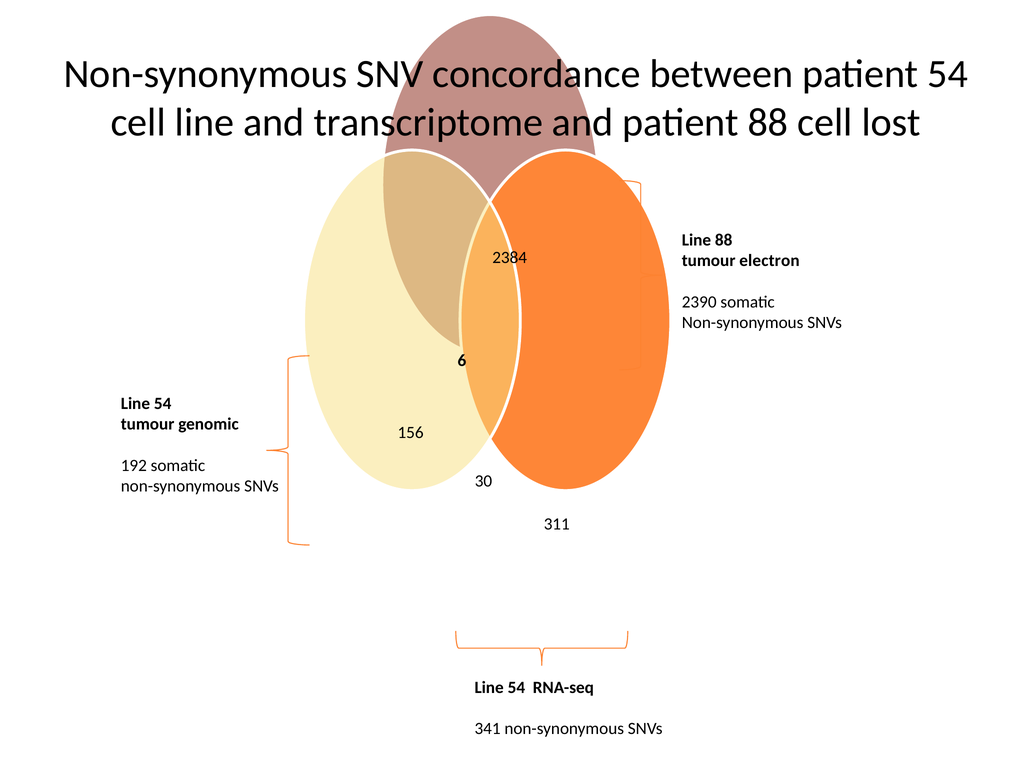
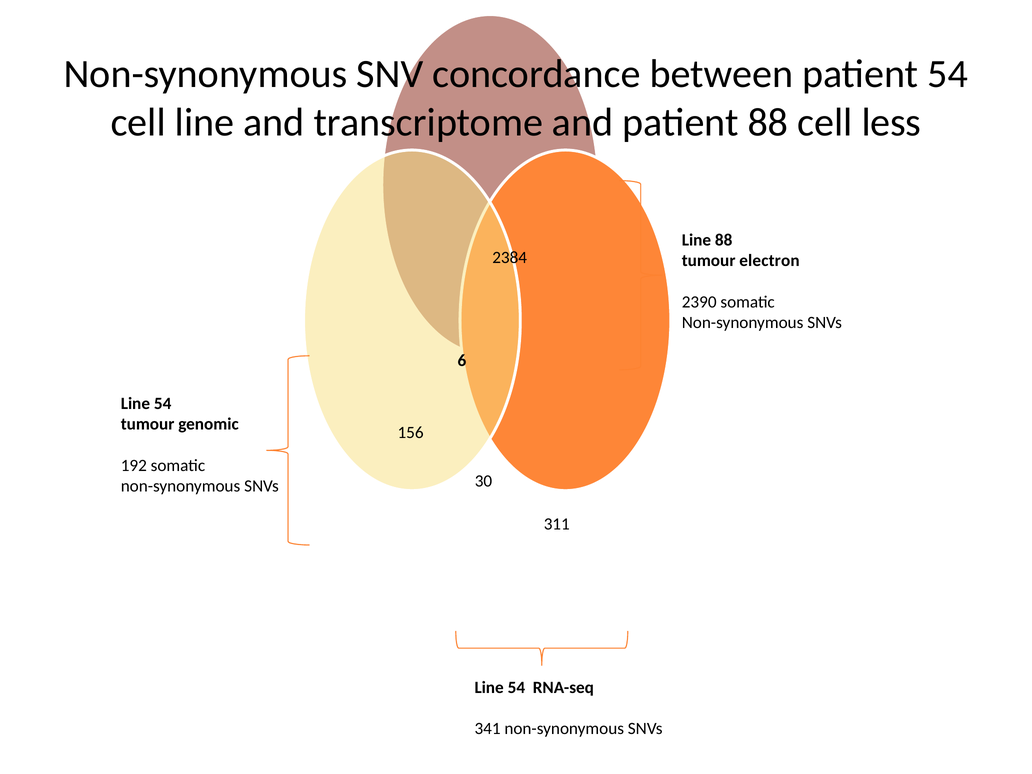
lost: lost -> less
